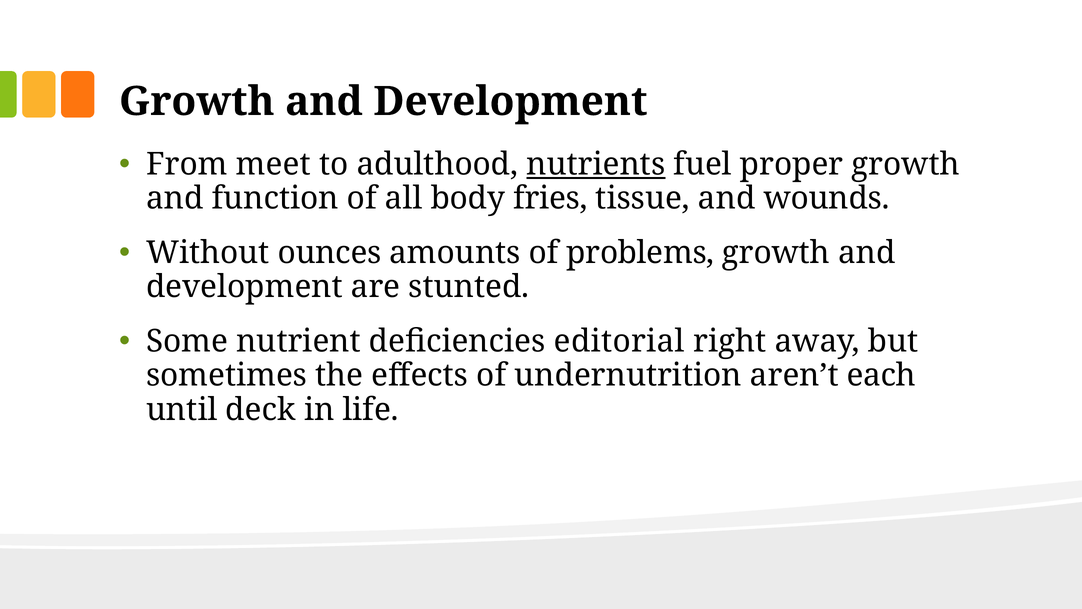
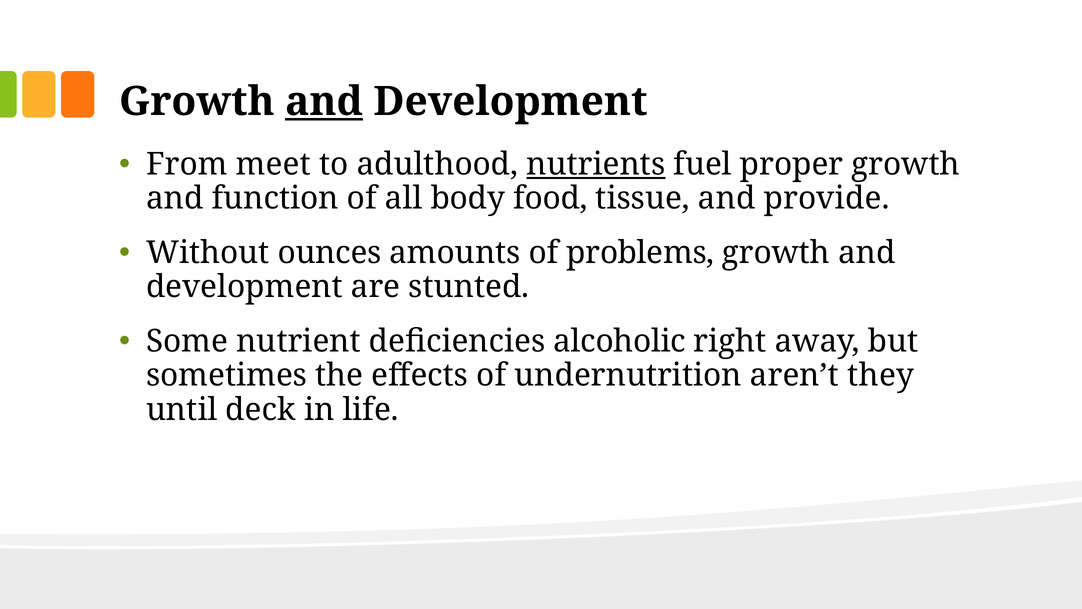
and at (324, 102) underline: none -> present
fries: fries -> food
wounds: wounds -> provide
editorial: editorial -> alcoholic
each: each -> they
